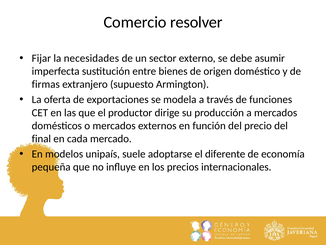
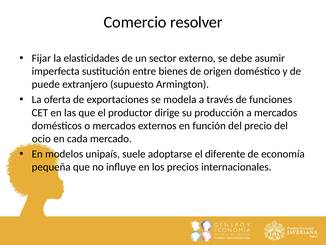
necesidades: necesidades -> elasticidades
firmas: firmas -> puede
final: final -> ocio
